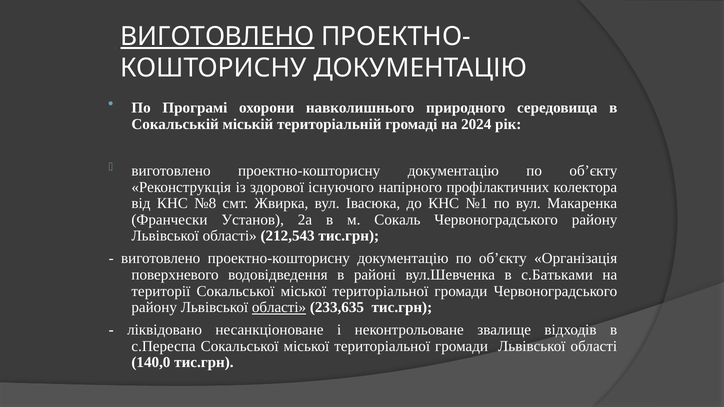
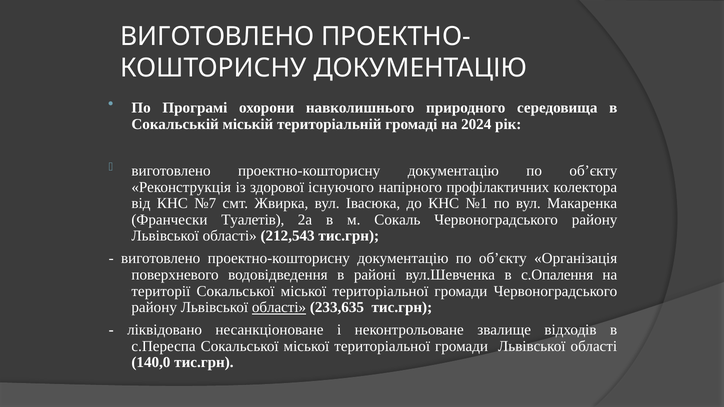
ВИГОТОВЛЕНО at (217, 37) underline: present -> none
№8: №8 -> №7
Установ: Установ -> Туалетів
с.Батьками: с.Батьками -> с.Опалення
